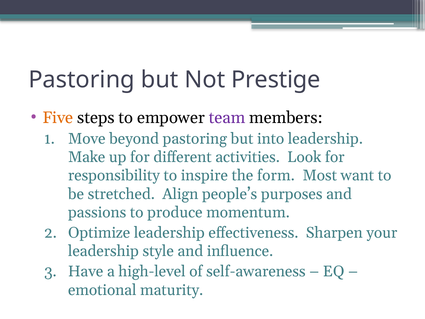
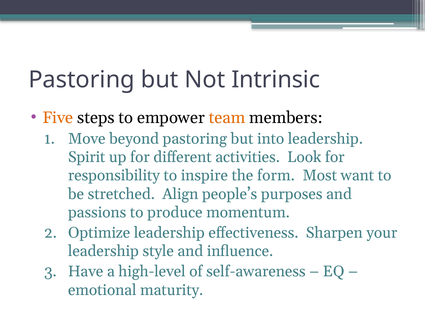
Prestige: Prestige -> Intrinsic
team colour: purple -> orange
Make: Make -> Spirit
